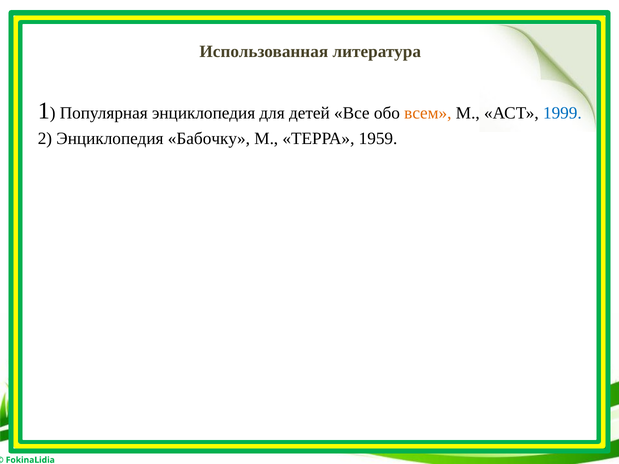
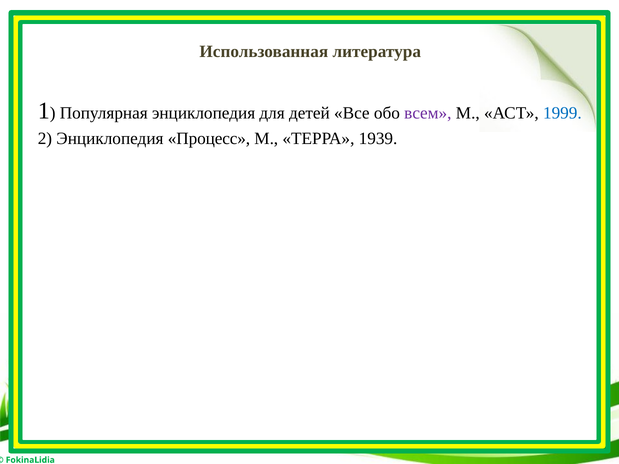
всем colour: orange -> purple
Бабочку: Бабочку -> Процесс
1959: 1959 -> 1939
